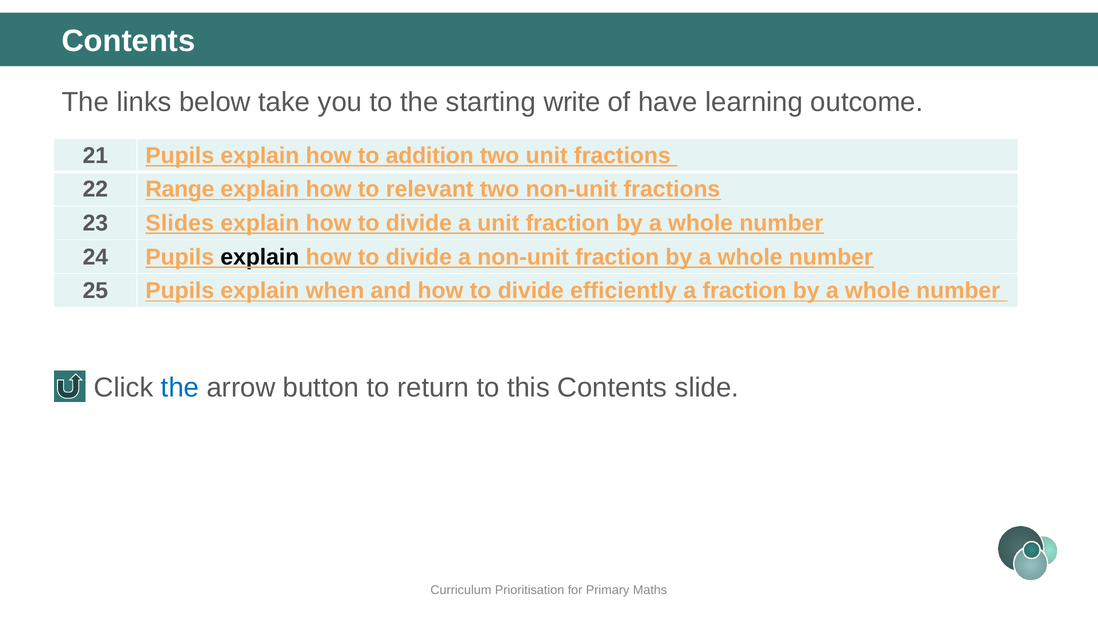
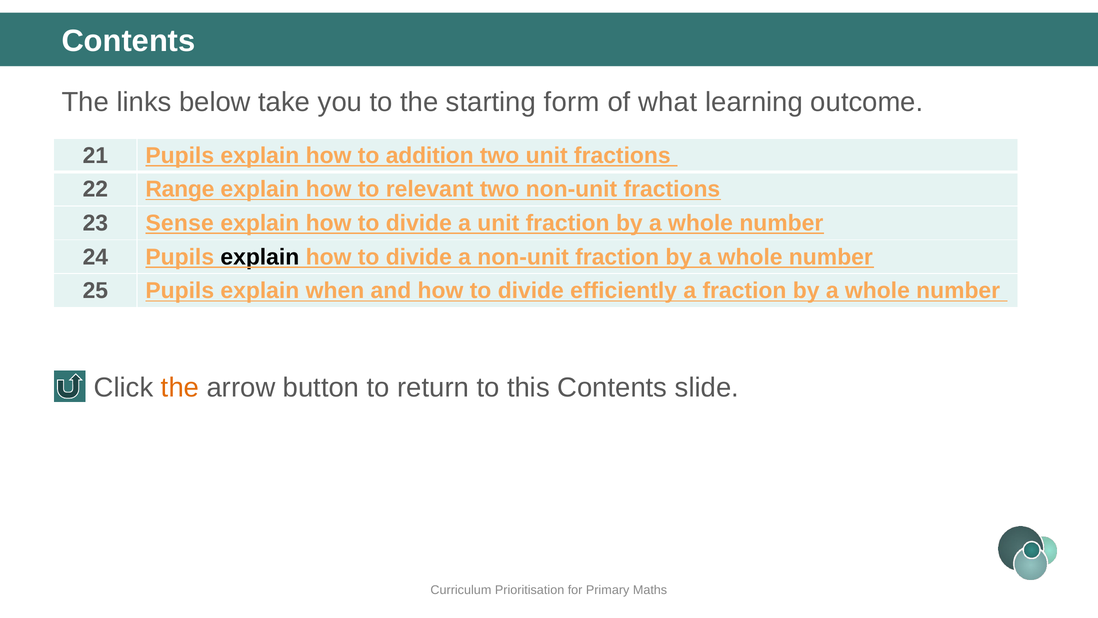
write: write -> form
have: have -> what
Slides: Slides -> Sense
the at (180, 388) colour: blue -> orange
